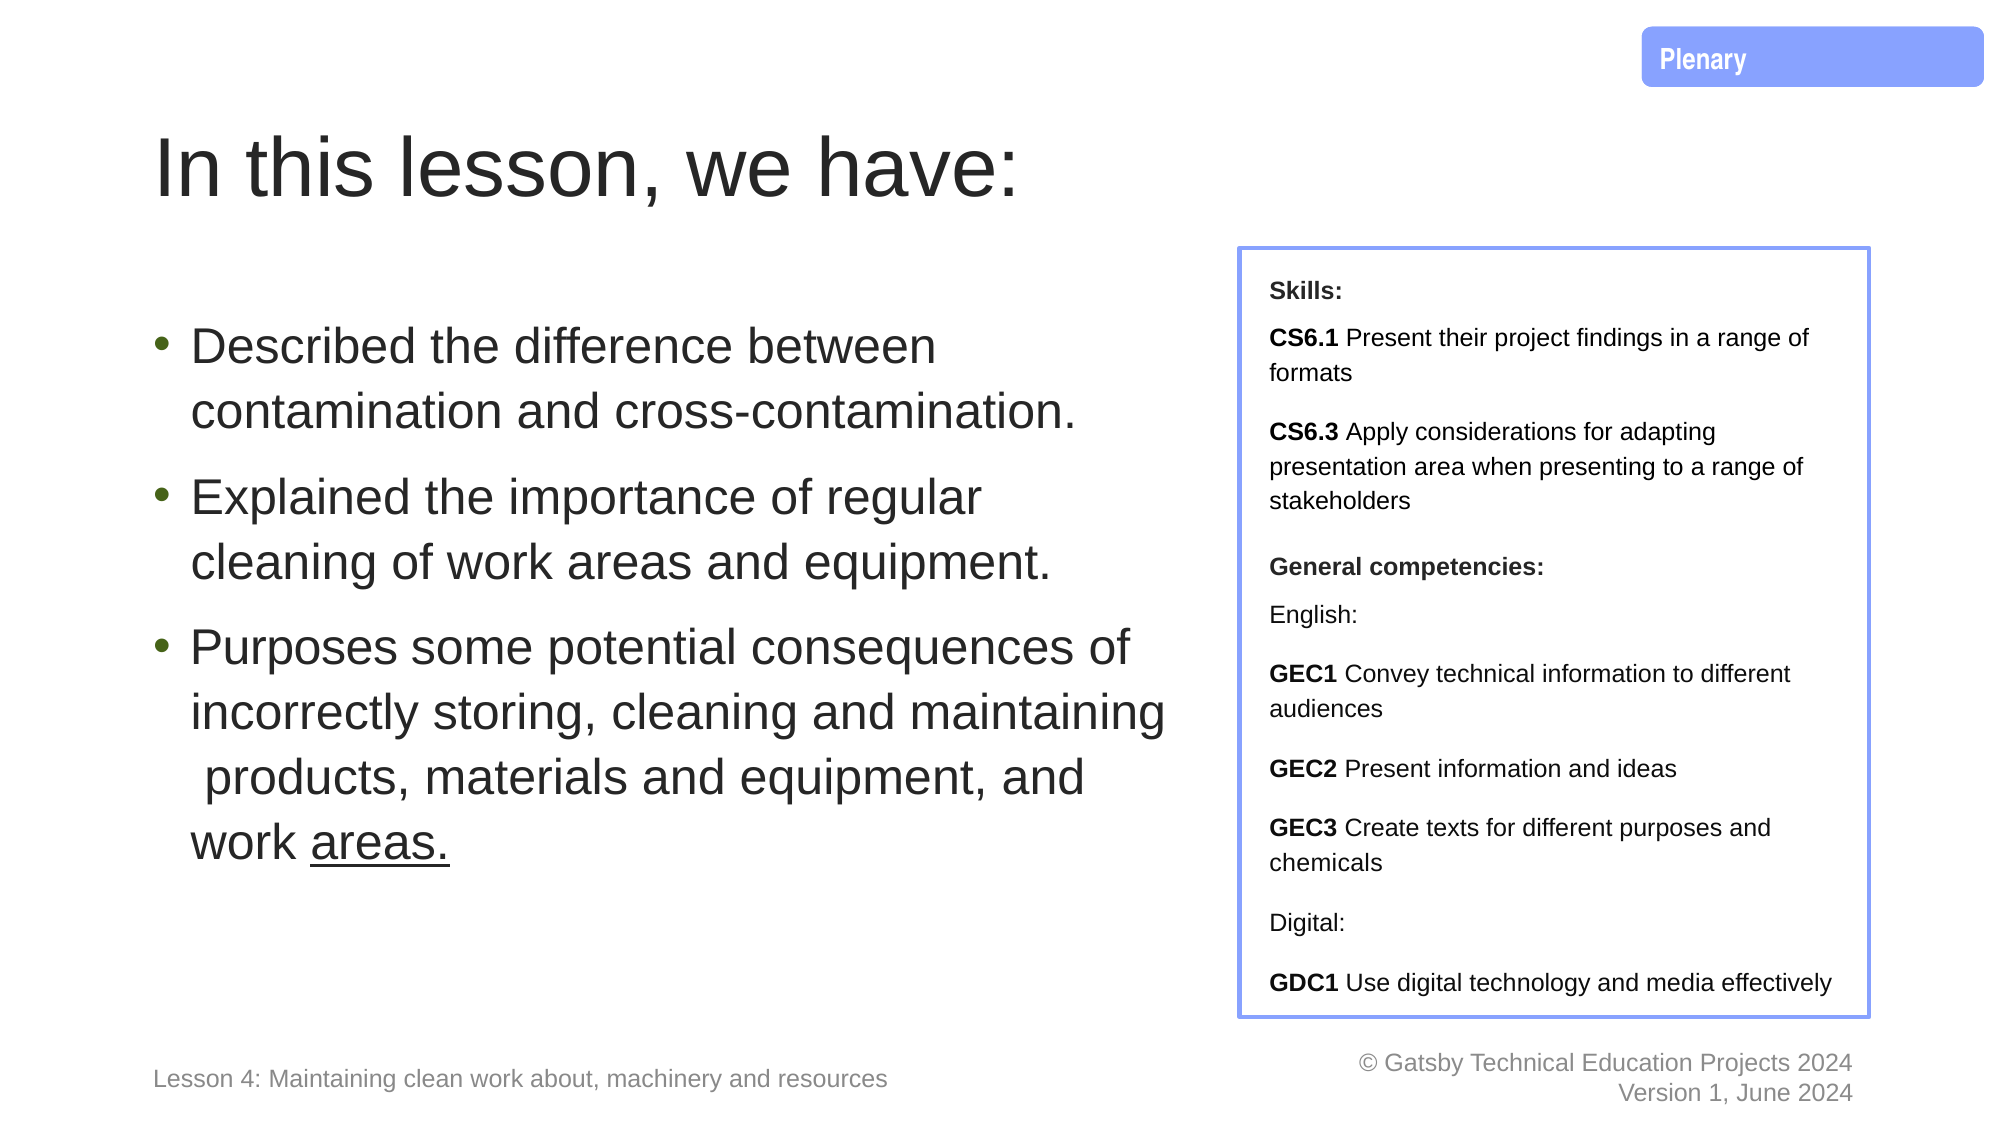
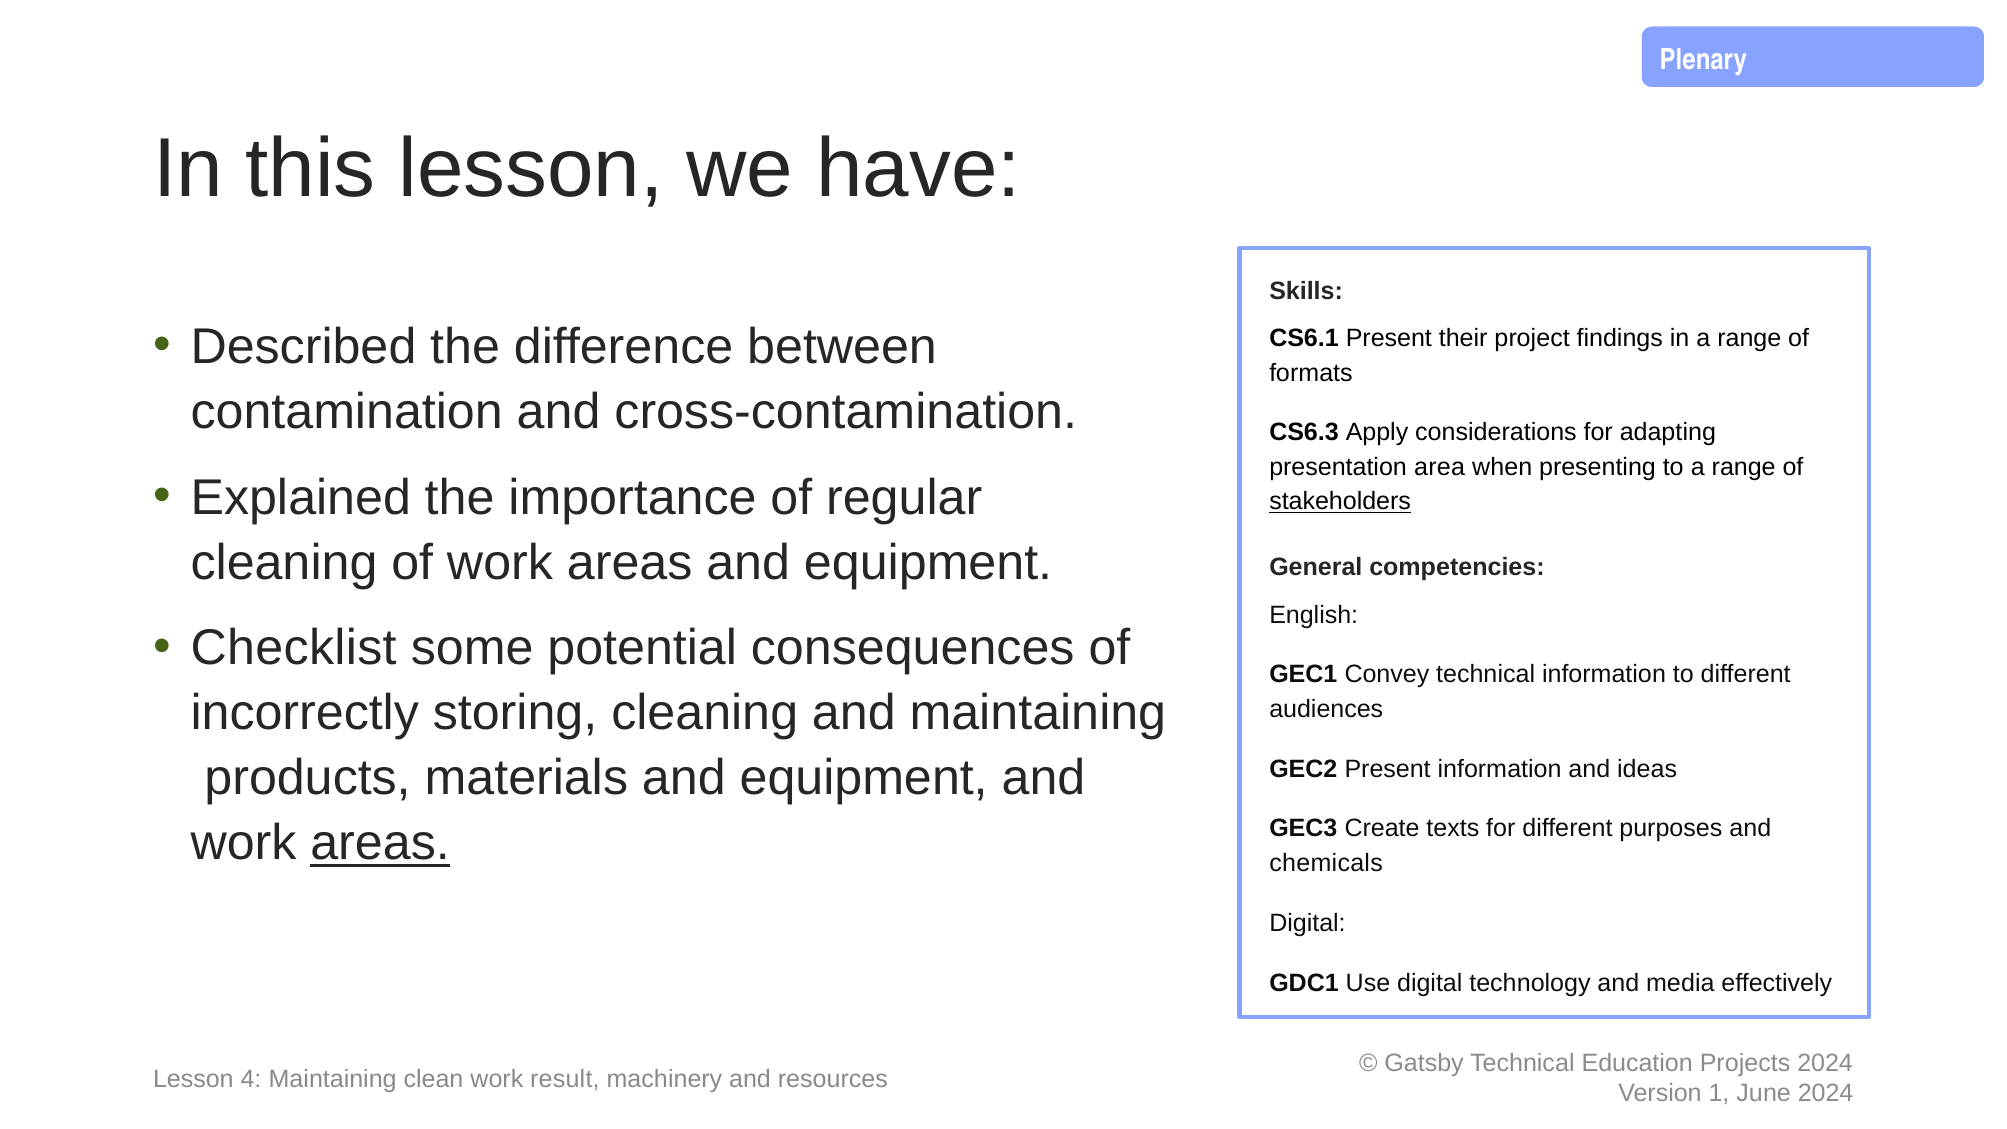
stakeholders underline: none -> present
Purposes at (294, 648): Purposes -> Checklist
about: about -> result
